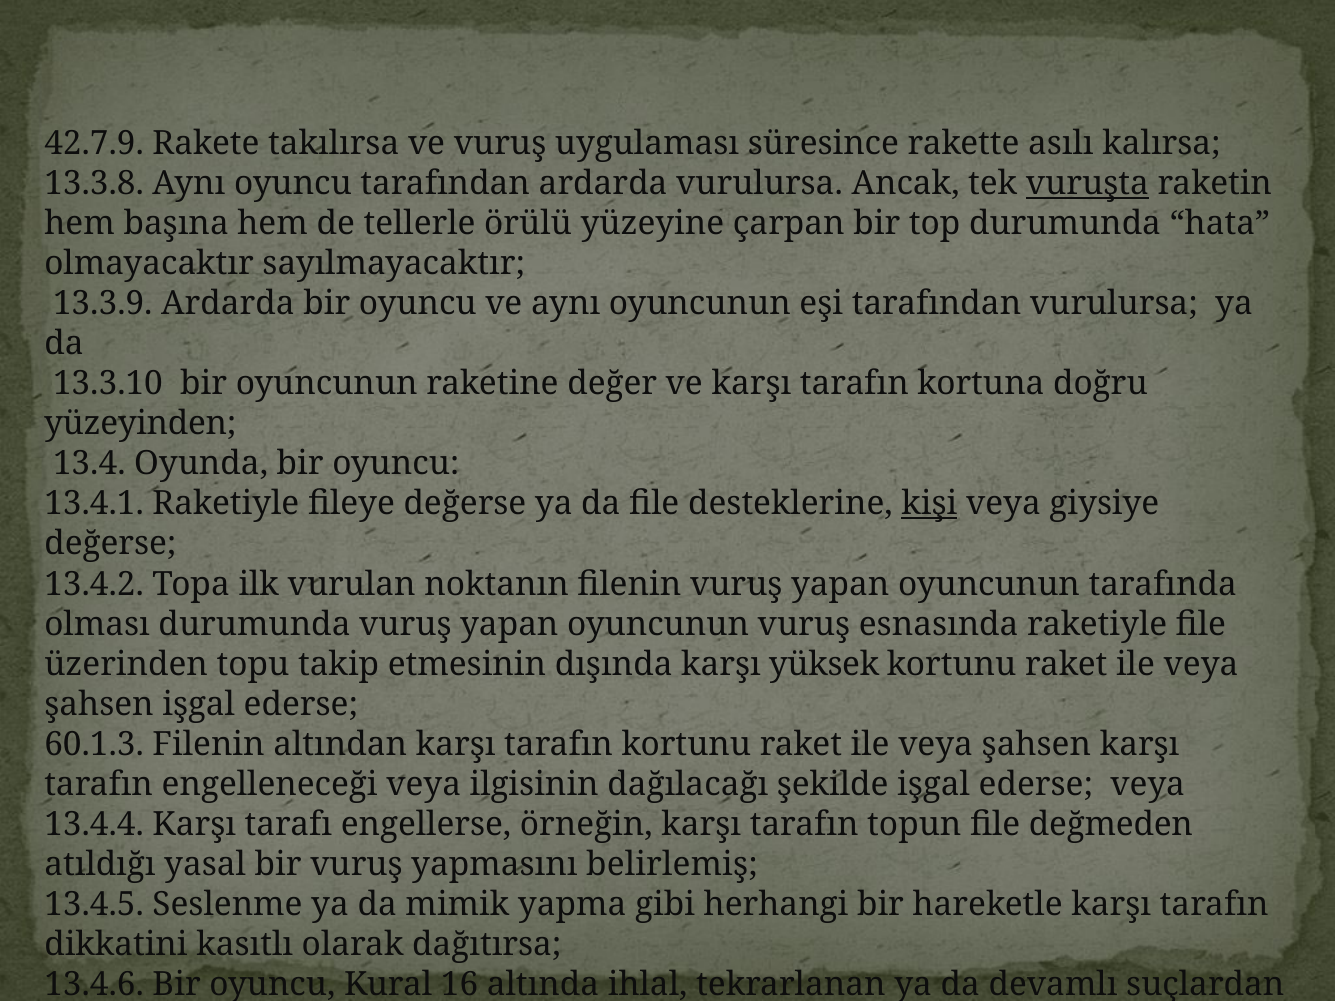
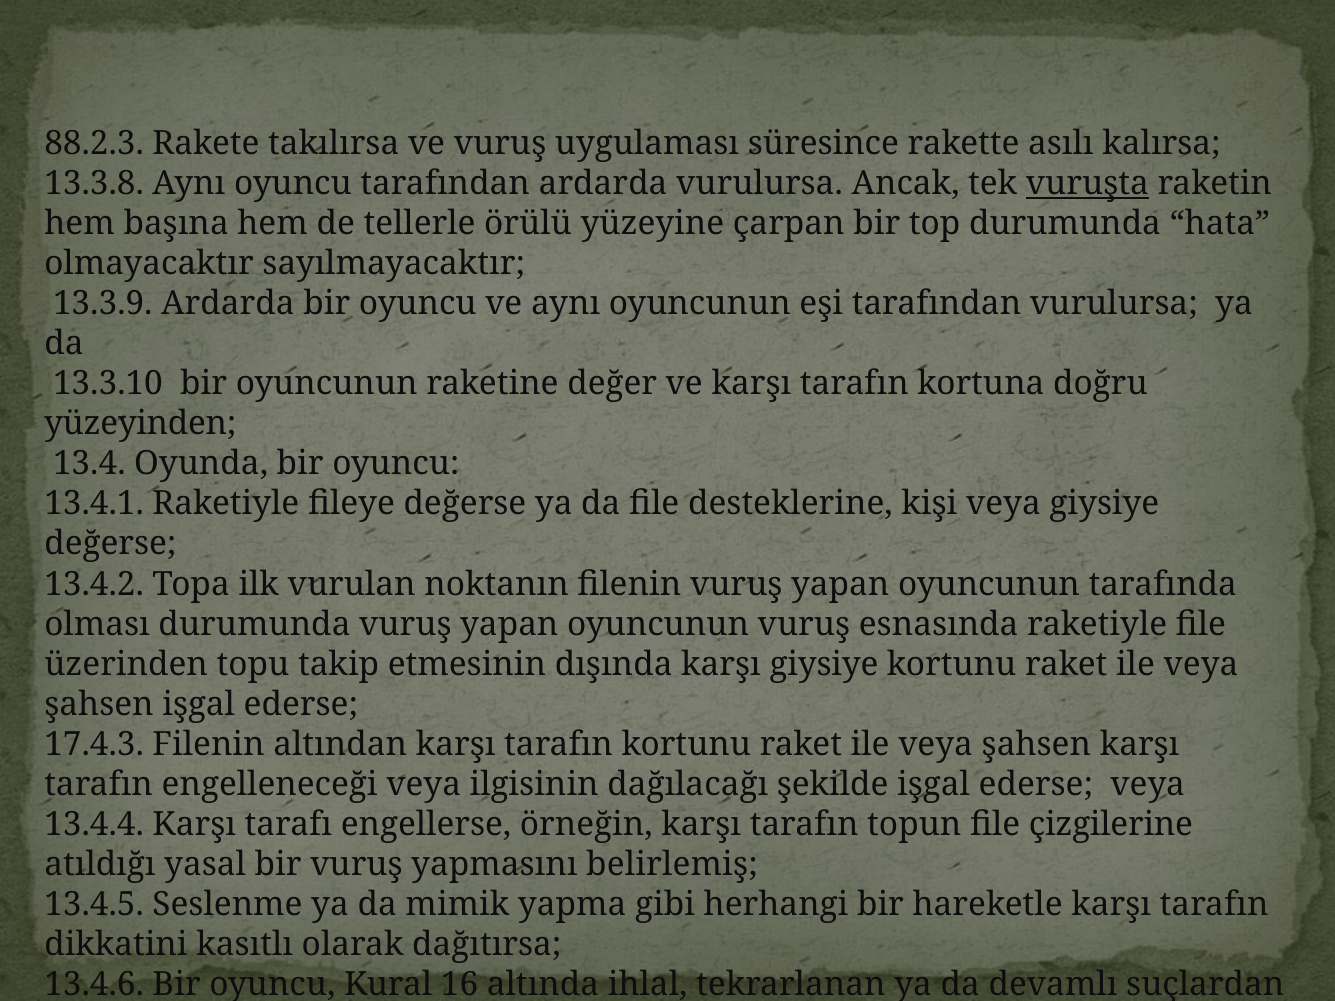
42.7.9: 42.7.9 -> 88.2.3
kişi underline: present -> none
karşı yüksek: yüksek -> giysiye
60.1.3: 60.1.3 -> 17.4.3
değmeden: değmeden -> çizgilerine
